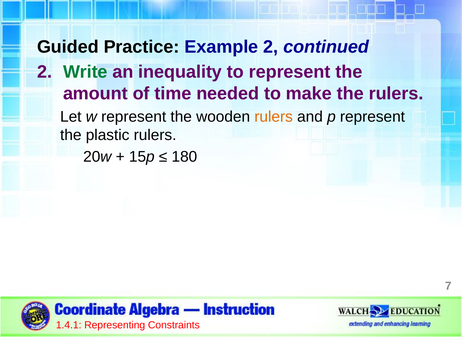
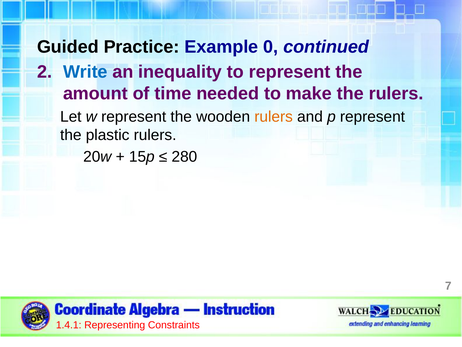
Example 2: 2 -> 0
Write colour: green -> blue
180: 180 -> 280
